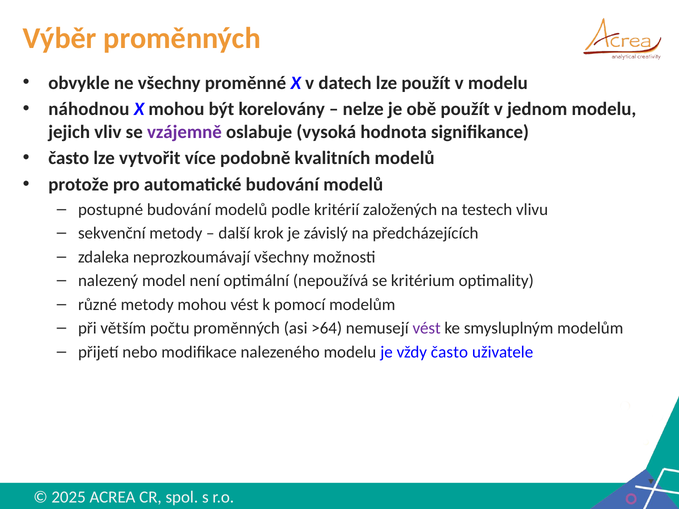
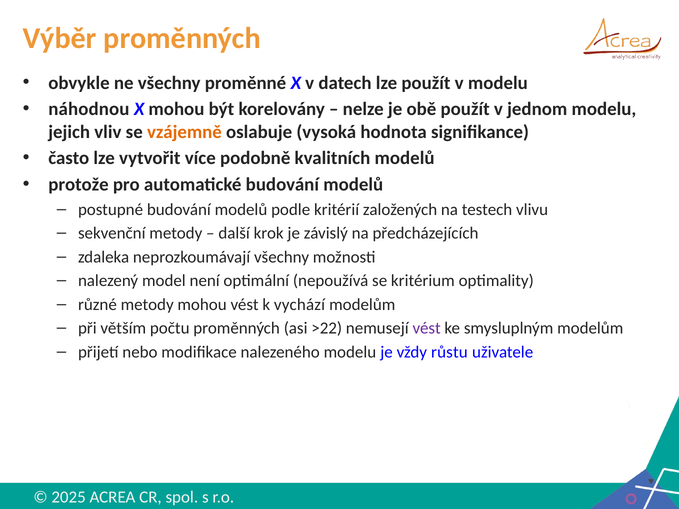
vzájemně colour: purple -> orange
pomocí: pomocí -> vychází
>64: >64 -> >22
vždy často: často -> růstu
